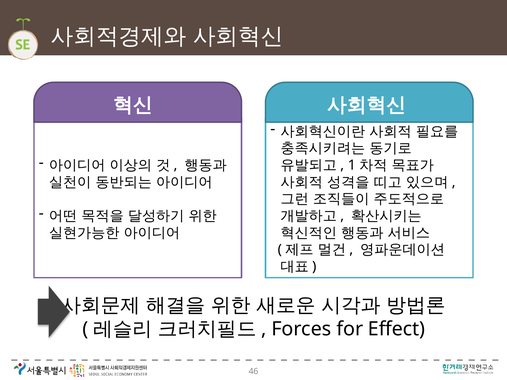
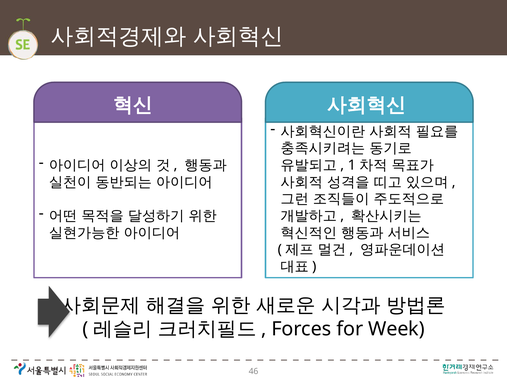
Effect: Effect -> Week
